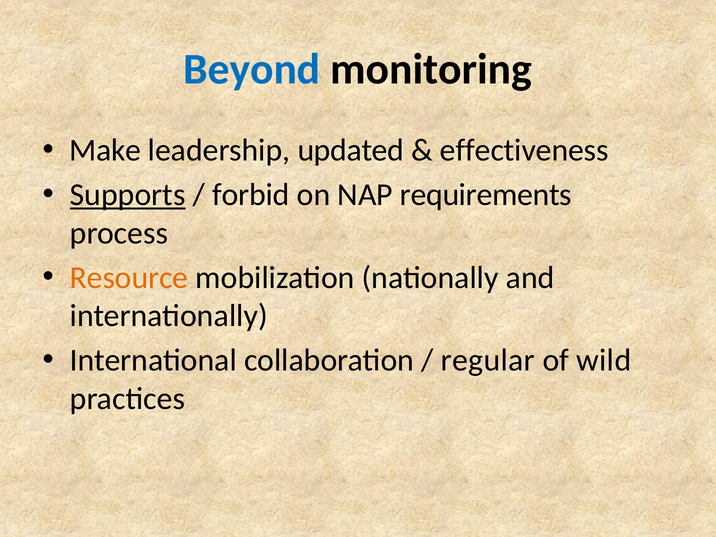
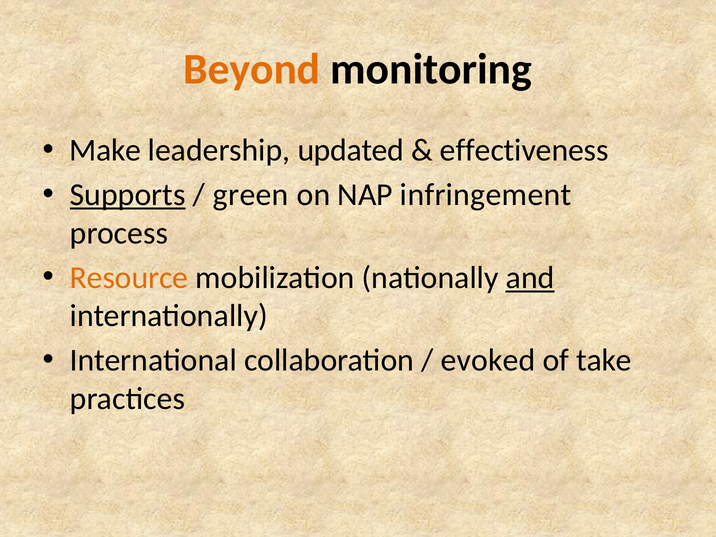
Beyond colour: blue -> orange
forbid: forbid -> green
requirements: requirements -> infringement
and underline: none -> present
regular: regular -> evoked
wild: wild -> take
